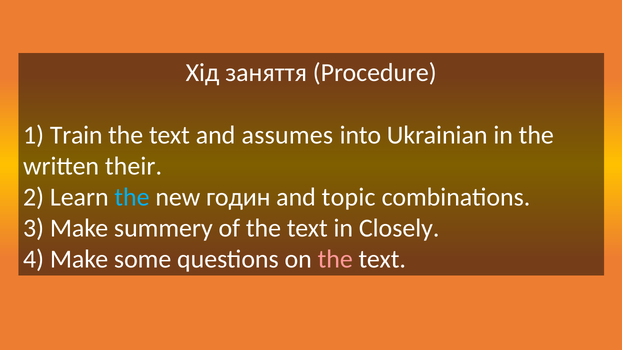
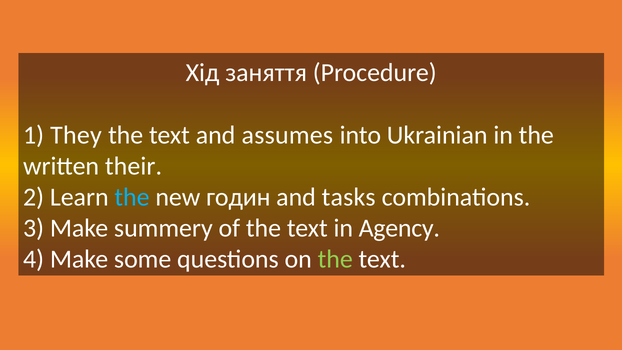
Train: Train -> They
topic: topic -> tasks
Closely: Closely -> Agency
the at (335, 259) colour: pink -> light green
